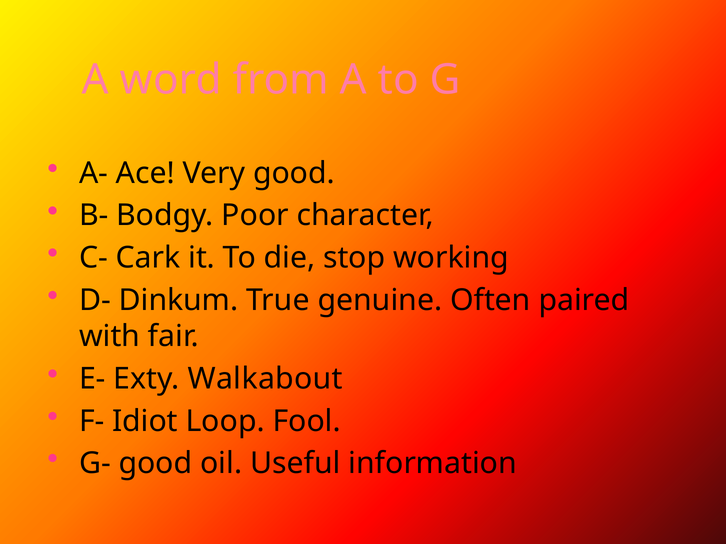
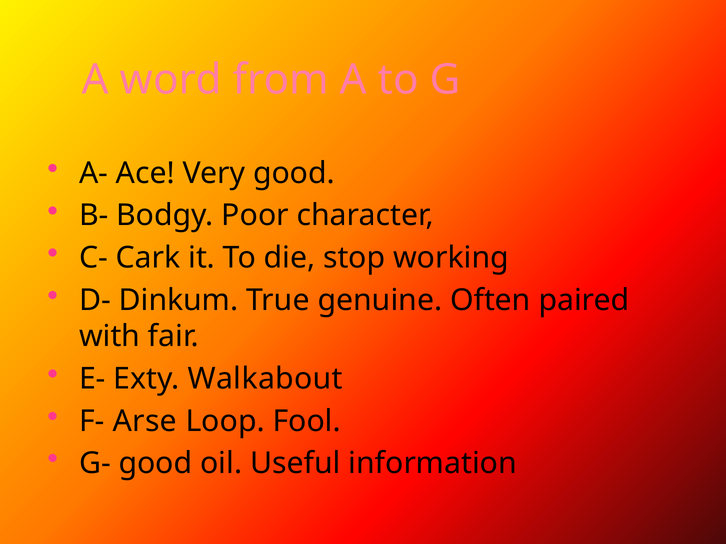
Idiot: Idiot -> Arse
